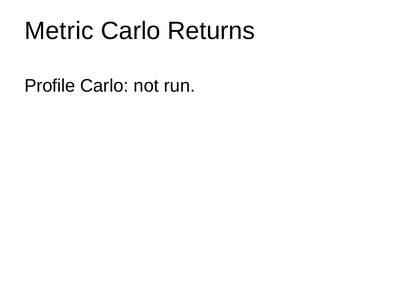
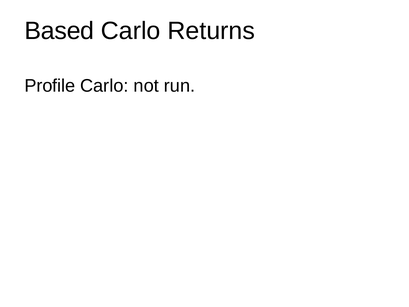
Metric: Metric -> Based
